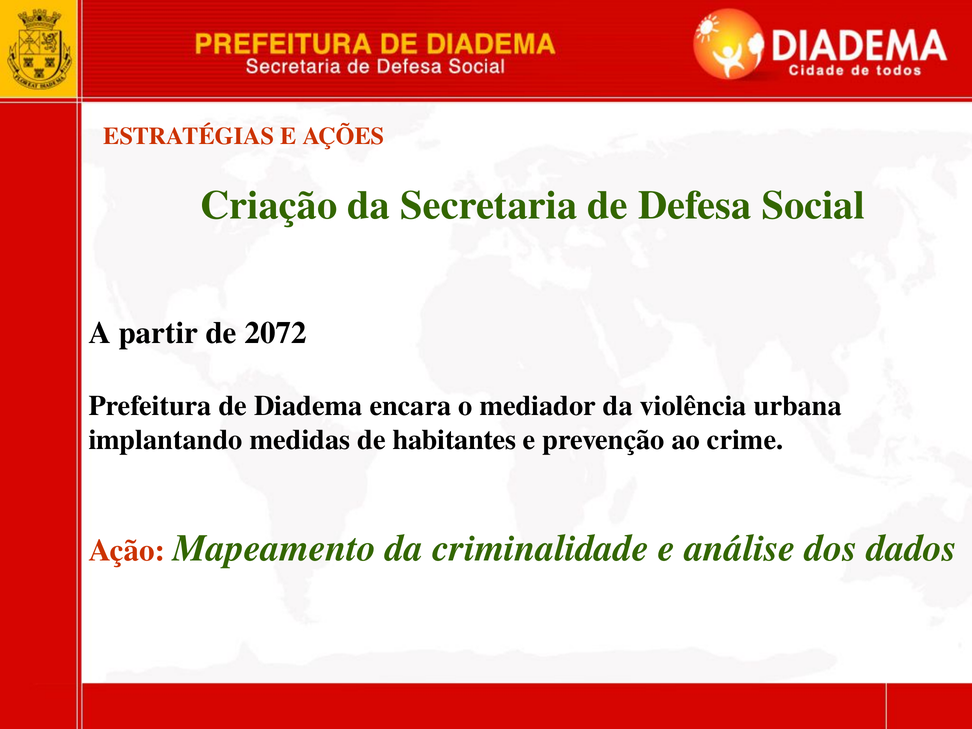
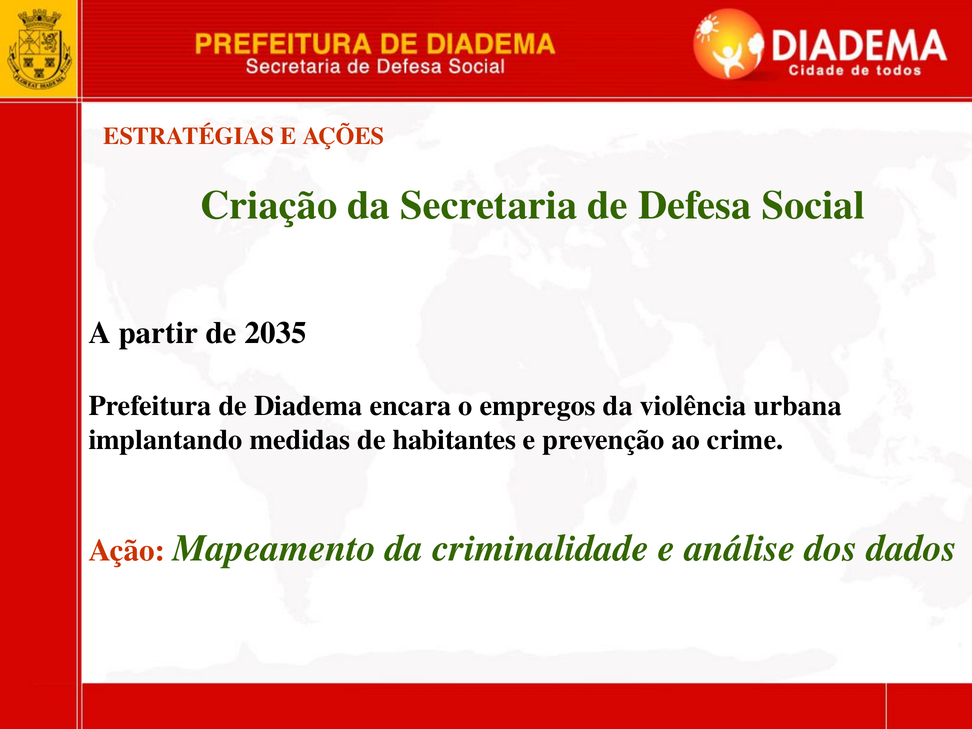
2072: 2072 -> 2035
mediador: mediador -> empregos
